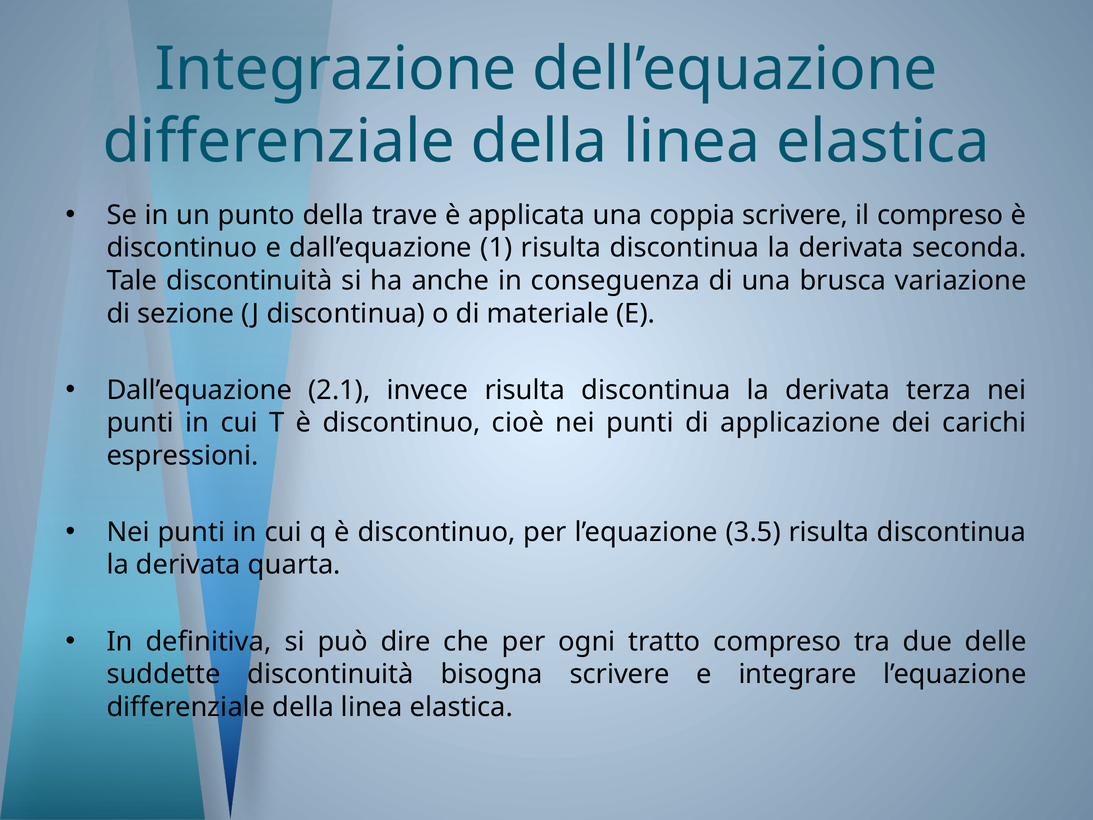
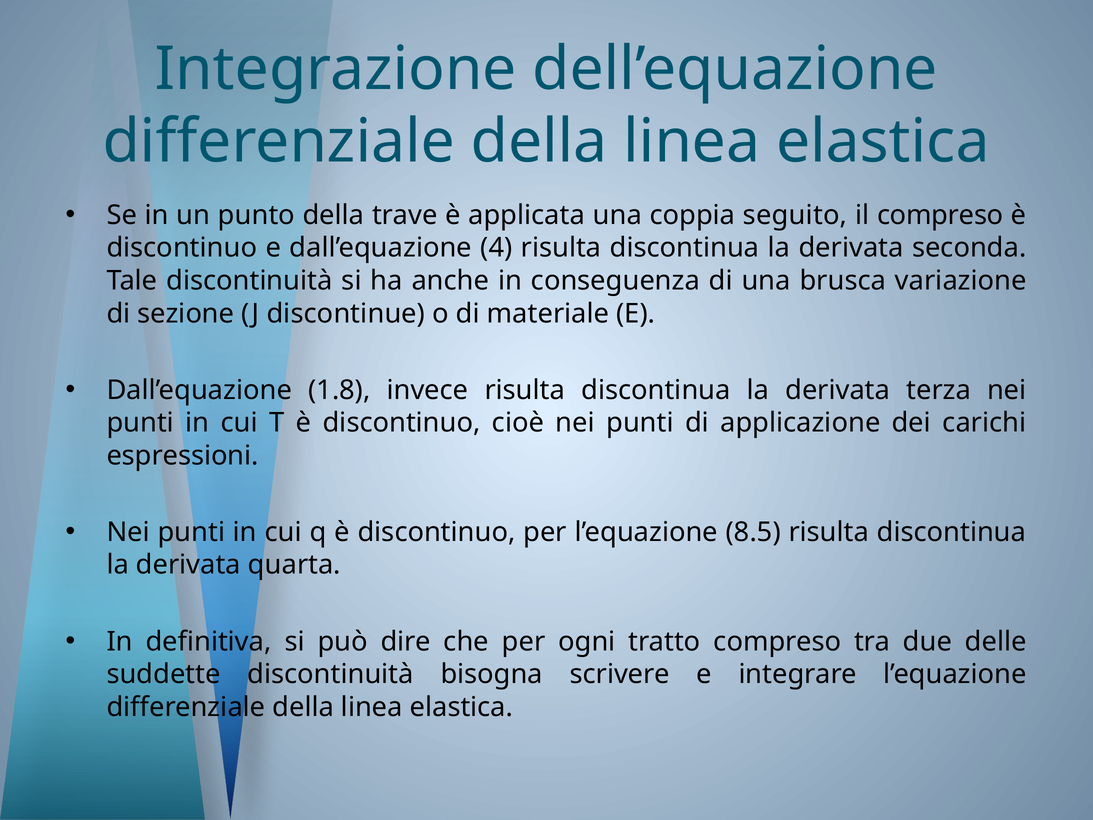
coppia scrivere: scrivere -> seguito
1: 1 -> 4
J discontinua: discontinua -> discontinue
2.1: 2.1 -> 1.8
3.5: 3.5 -> 8.5
